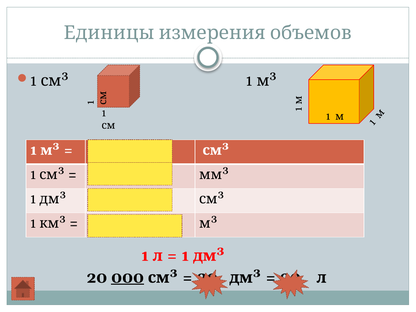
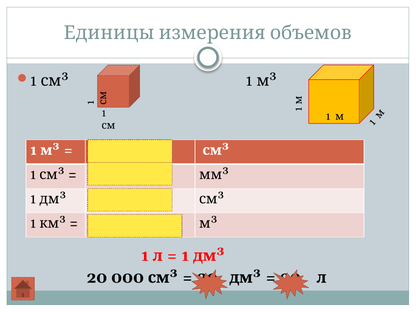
000 at (128, 278) underline: present -> none
